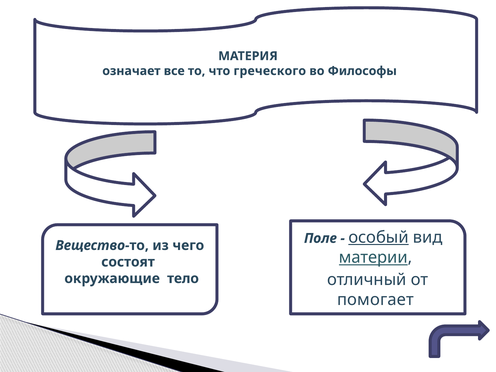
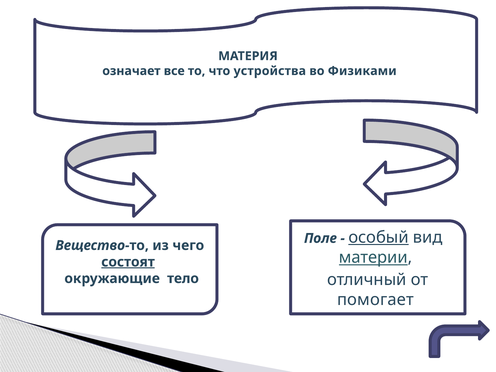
греческого: греческого -> устройства
Философы: Философы -> Физиками
состоят underline: none -> present
